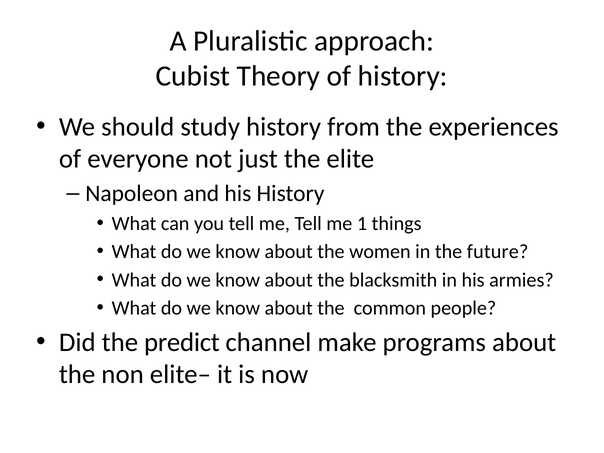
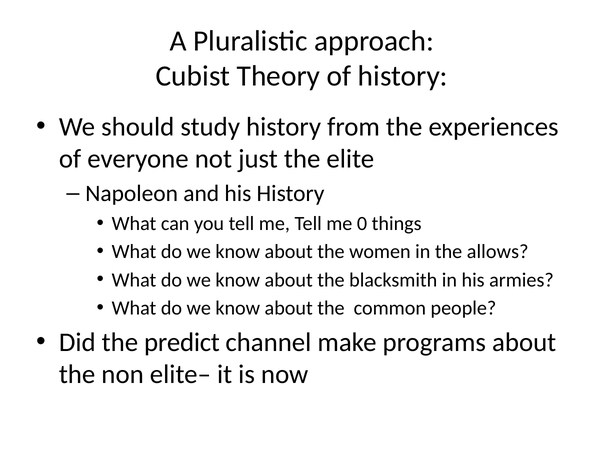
1: 1 -> 0
future: future -> allows
